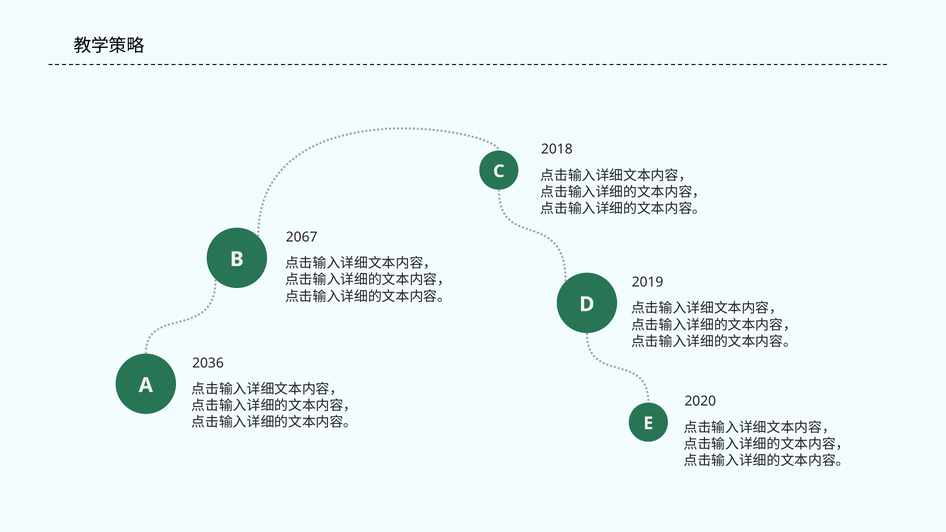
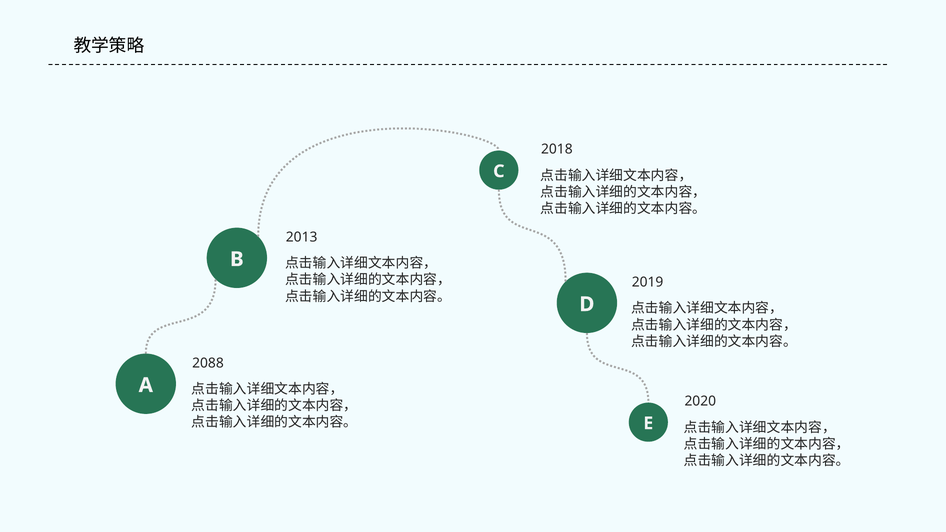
2067: 2067 -> 2013
2036: 2036 -> 2088
